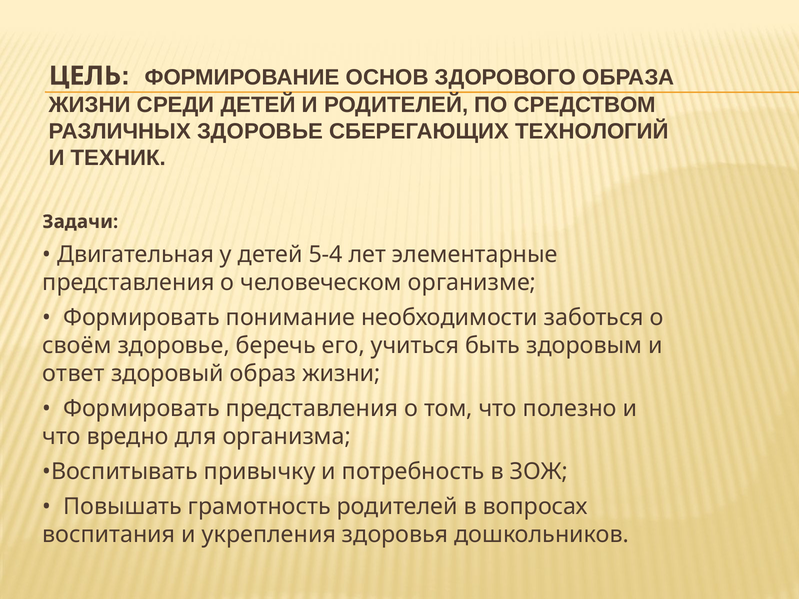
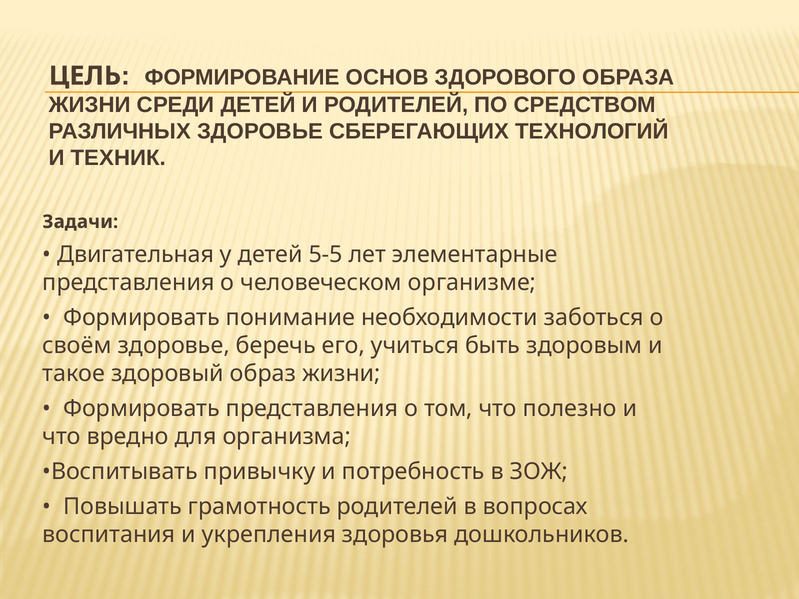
5-4: 5-4 -> 5-5
ответ: ответ -> такое
